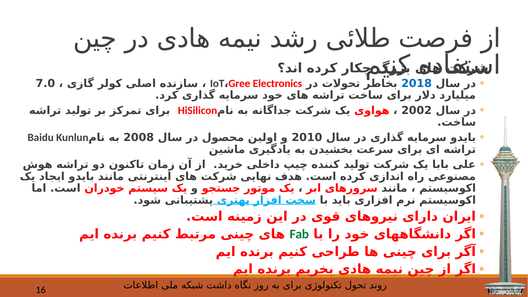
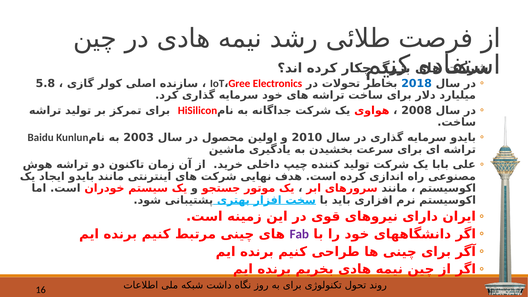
7.0: 7.0 -> 5.8
2002: 2002 -> 2008
2008: 2008 -> 2003
Fab colour: green -> purple
